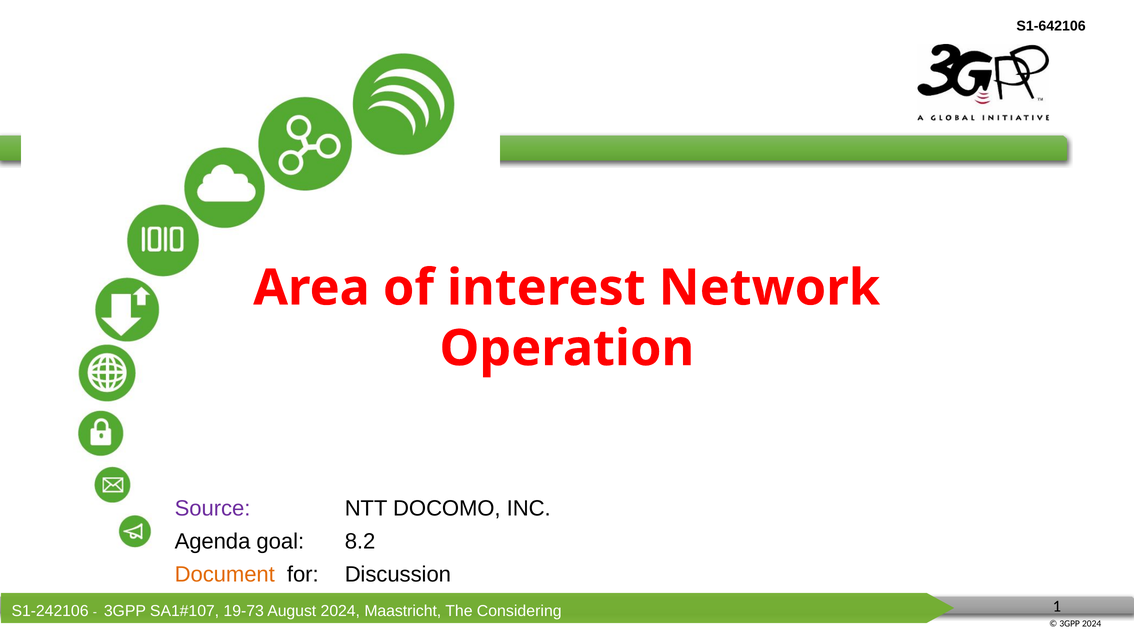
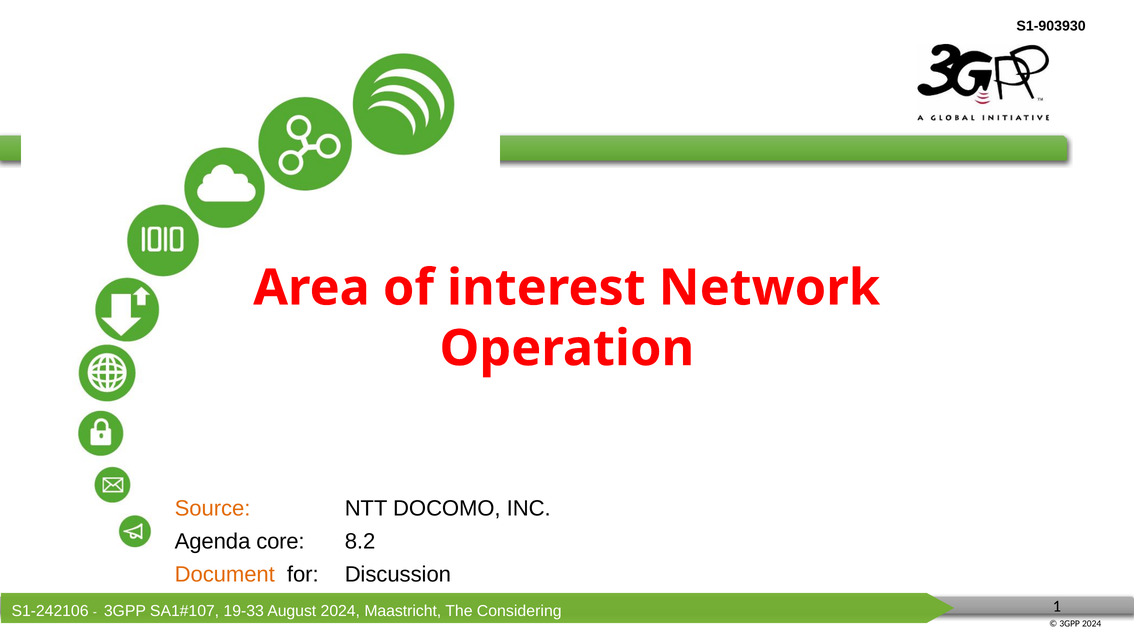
S1-642106: S1-642106 -> S1-903930
Source colour: purple -> orange
goal: goal -> core
19-73: 19-73 -> 19-33
